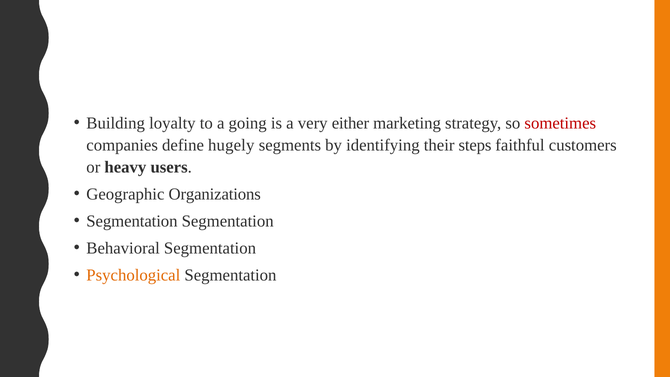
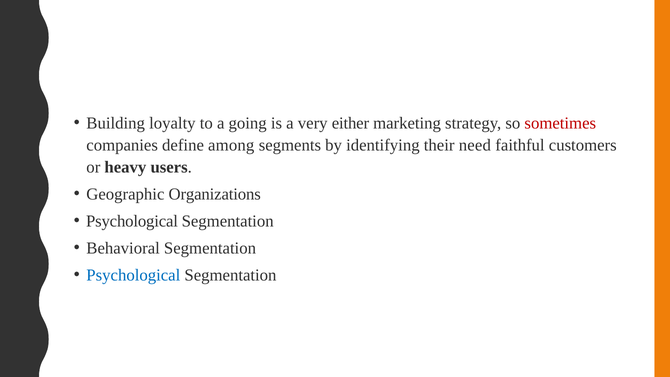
hugely: hugely -> among
steps: steps -> need
Segmentation at (132, 221): Segmentation -> Psychological
Psychological at (133, 275) colour: orange -> blue
